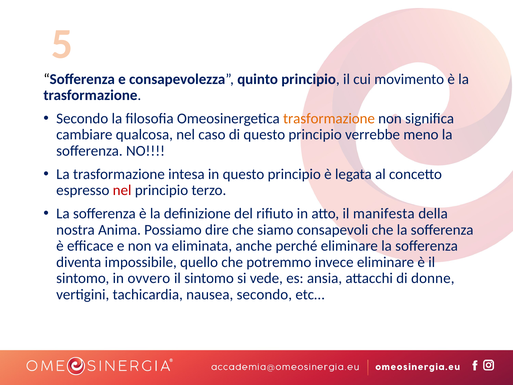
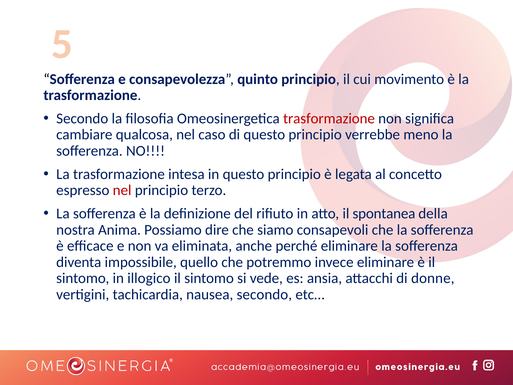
trasformazione at (329, 118) colour: orange -> red
manifesta: manifesta -> spontanea
ovvero: ovvero -> illogico
